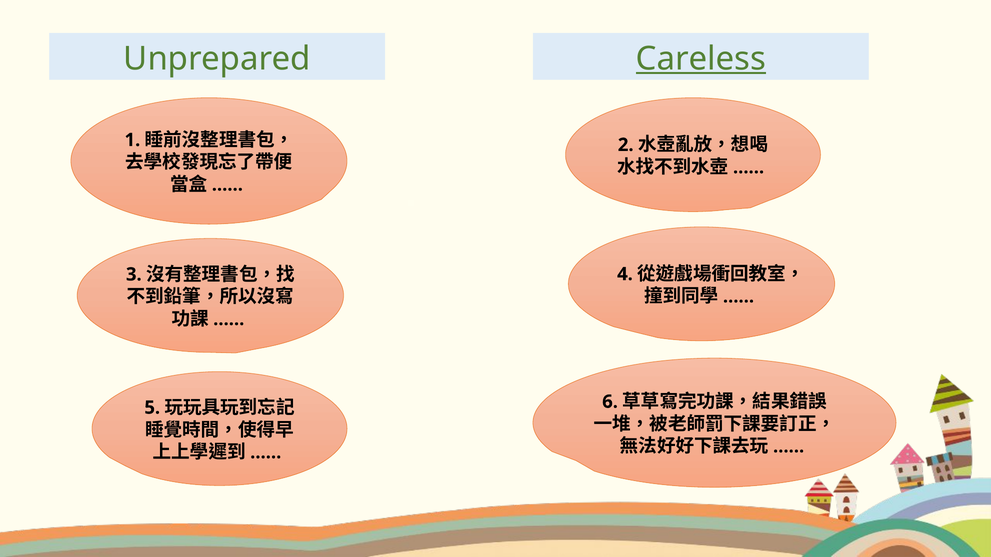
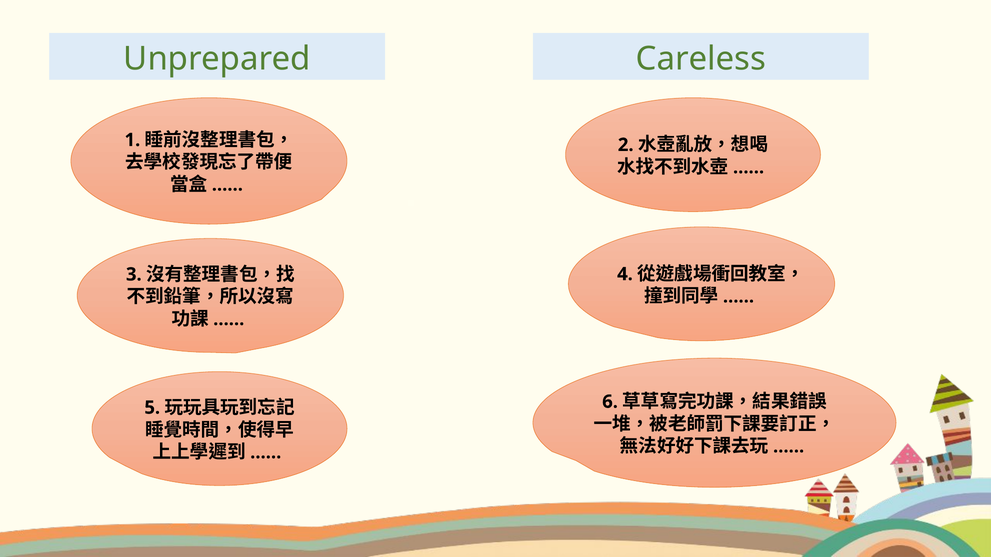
Careless underline: present -> none
